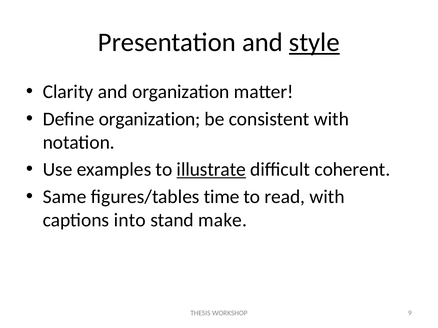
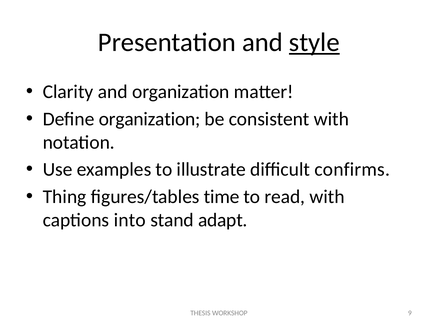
illustrate underline: present -> none
coherent: coherent -> confirms
Same: Same -> Thing
make: make -> adapt
